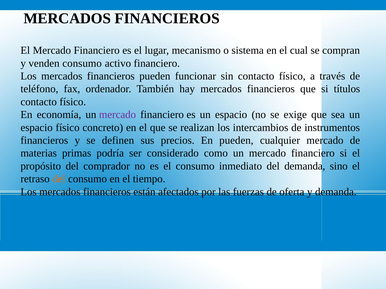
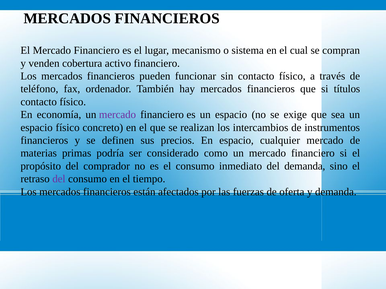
venden consumo: consumo -> cobertura
En pueden: pueden -> espacio
del at (59, 179) colour: orange -> purple
